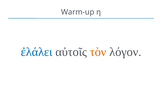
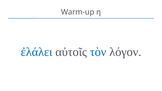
τὸν colour: orange -> blue
